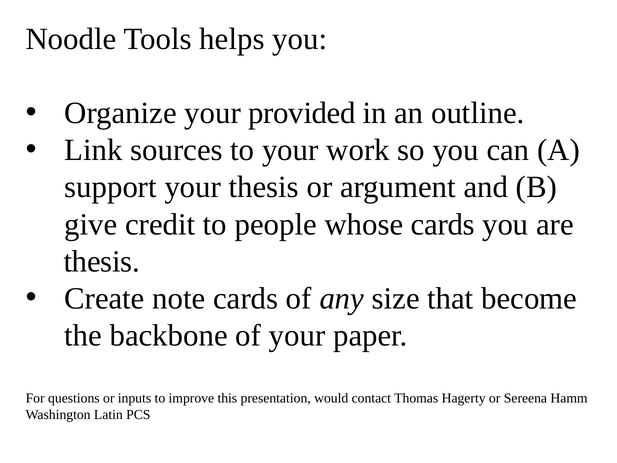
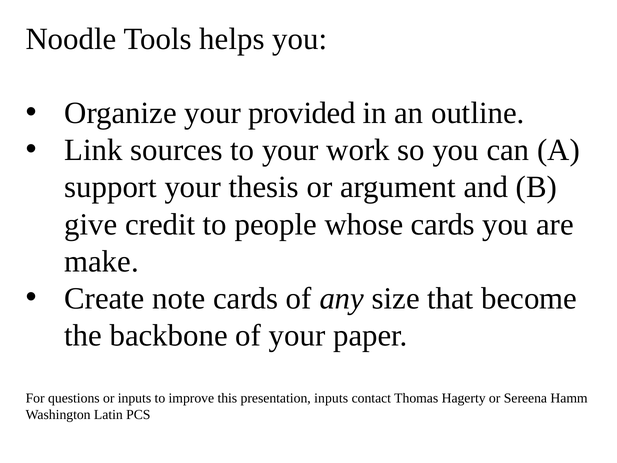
thesis at (102, 261): thesis -> make
presentation would: would -> inputs
